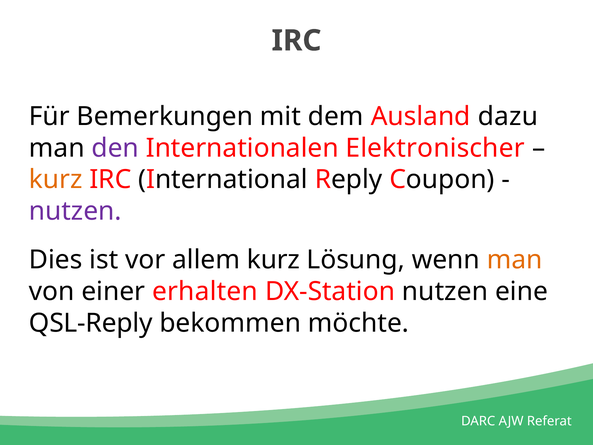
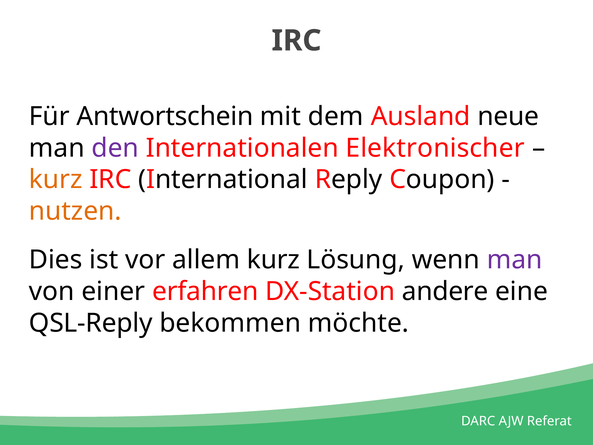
Bemerkungen: Bemerkungen -> Antwortschein
dazu: dazu -> neue
nutzen at (75, 211) colour: purple -> orange
man at (515, 260) colour: orange -> purple
erhalten: erhalten -> erfahren
DX-Station nutzen: nutzen -> andere
